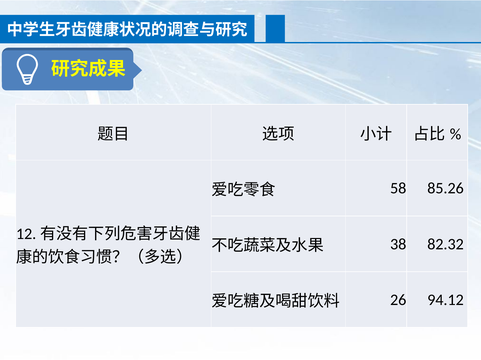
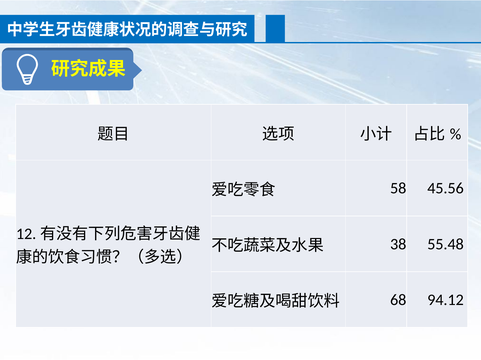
85.26: 85.26 -> 45.56
82.32: 82.32 -> 55.48
26: 26 -> 68
